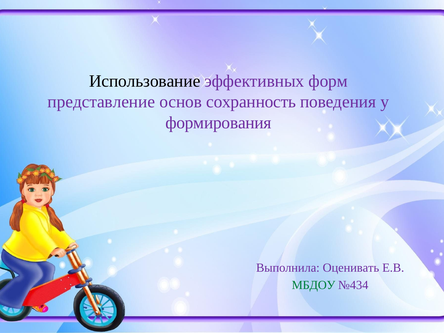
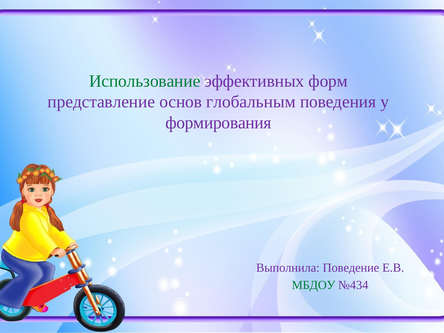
Использование colour: black -> green
сохранность: сохранность -> глобальным
Оценивать: Оценивать -> Поведение
